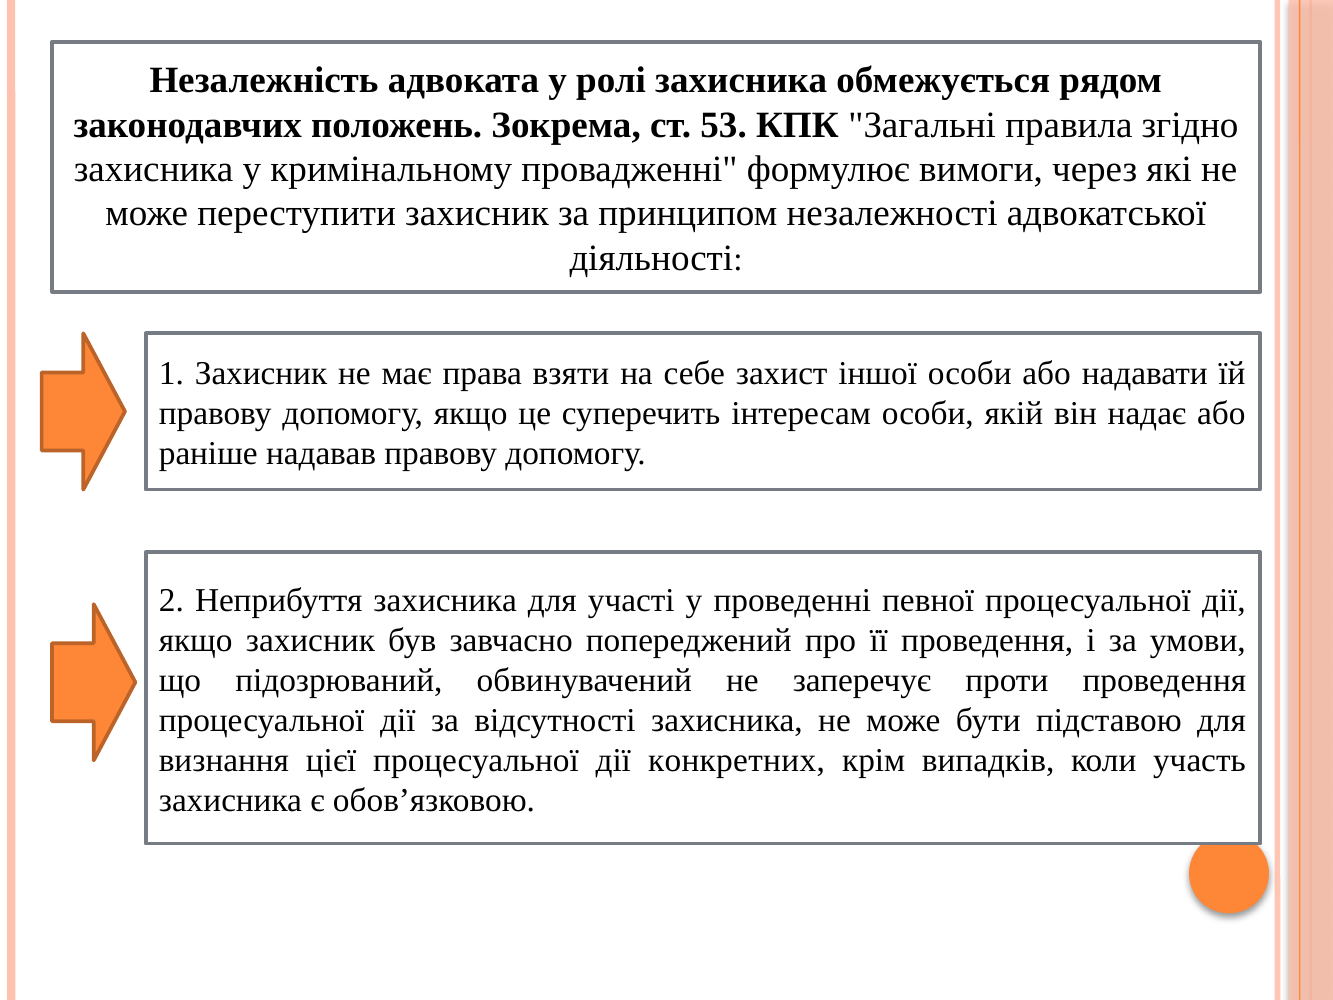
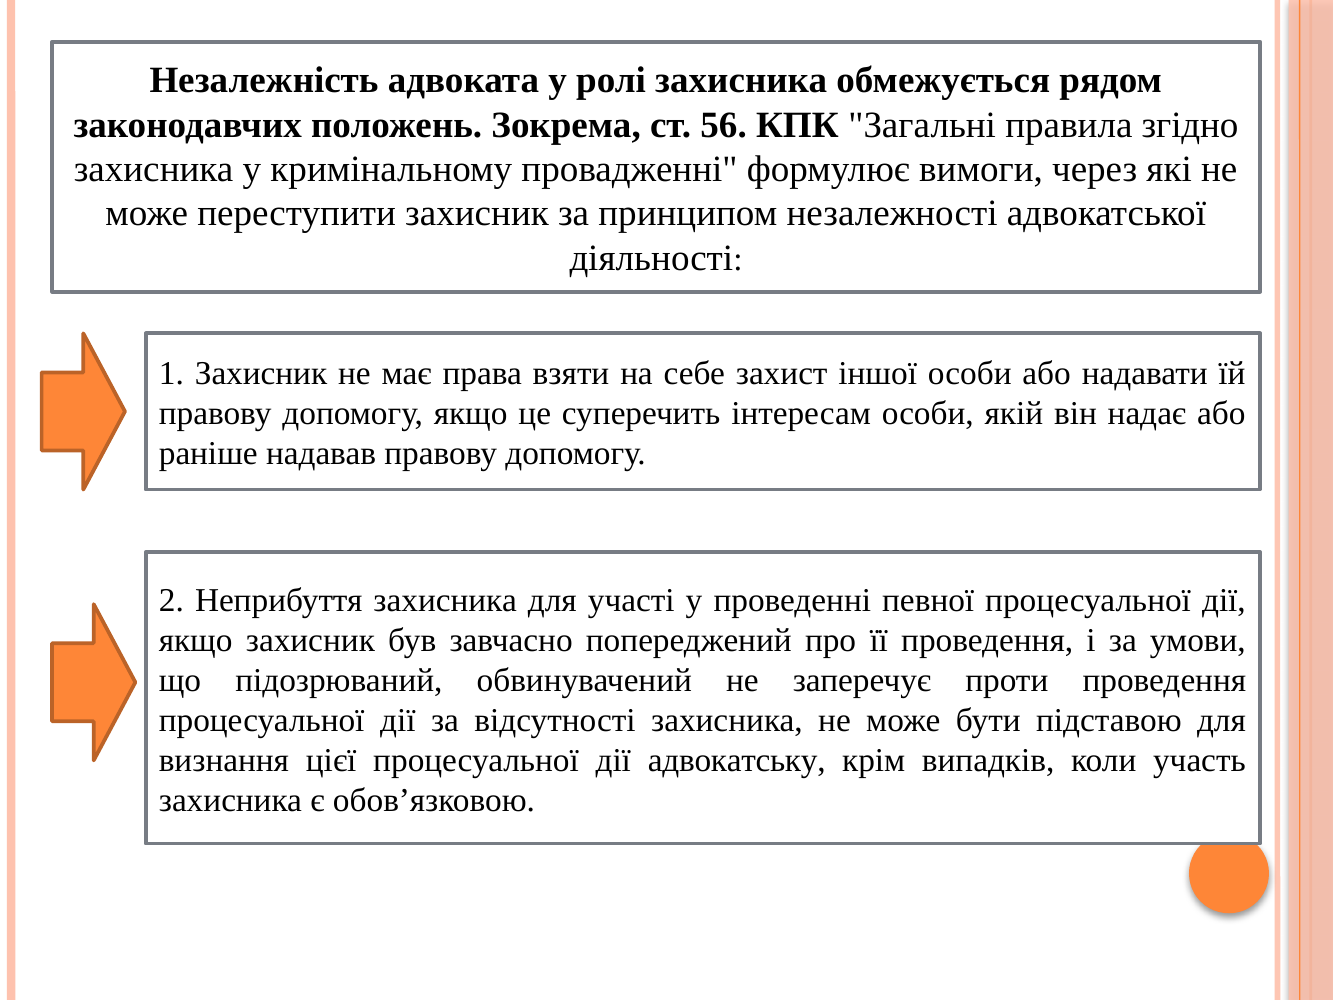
53: 53 -> 56
конкретних: конкретних -> адвокатську
